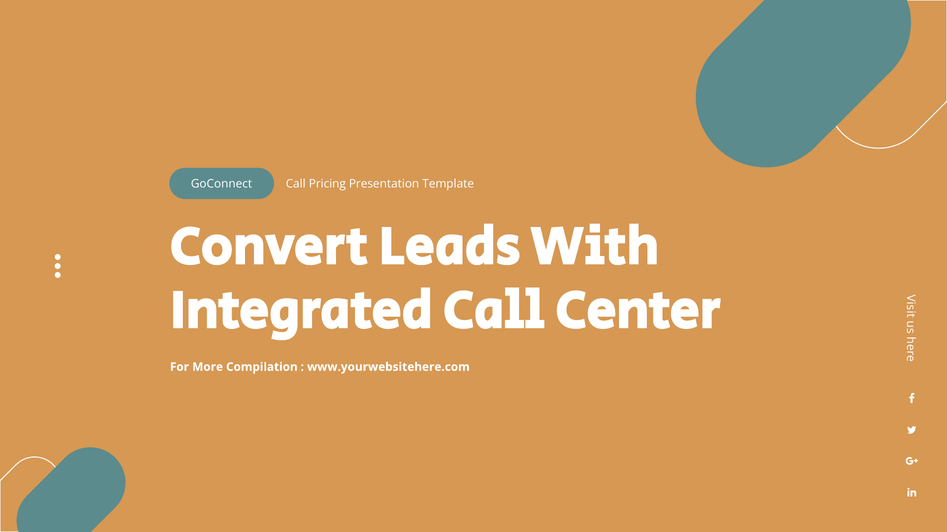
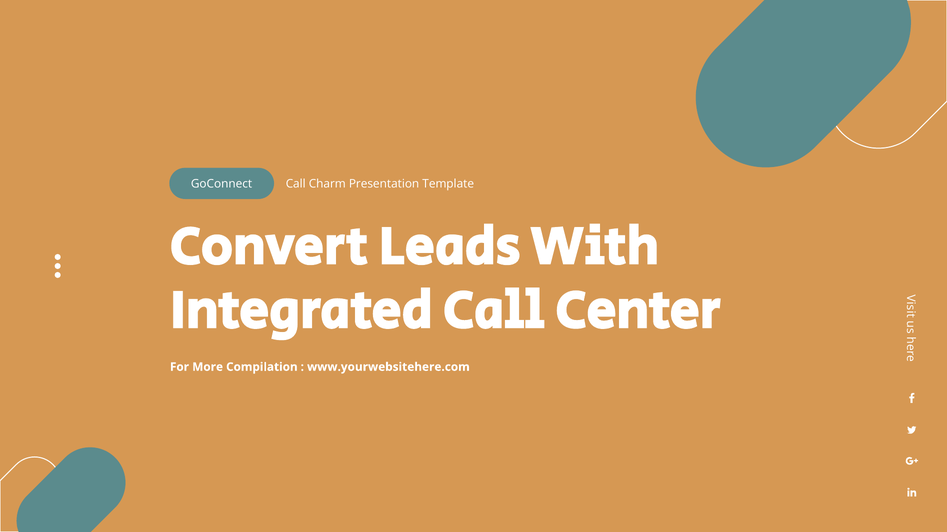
Pricing: Pricing -> Charm
